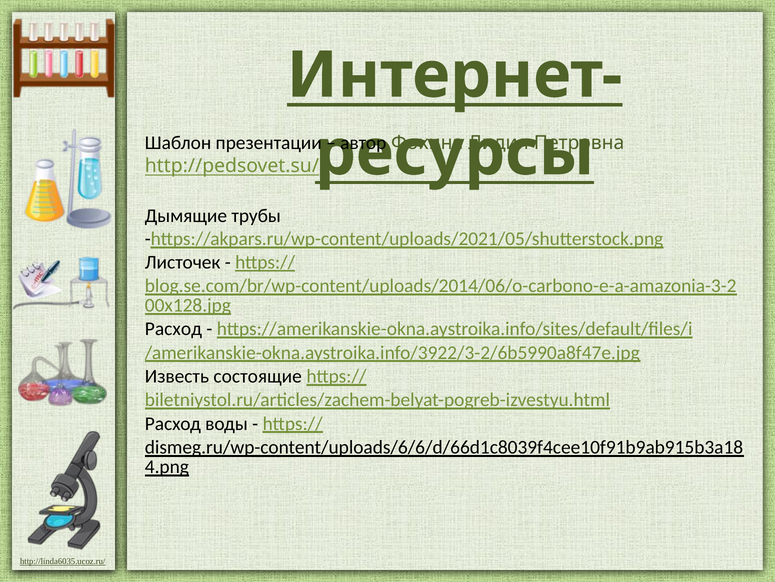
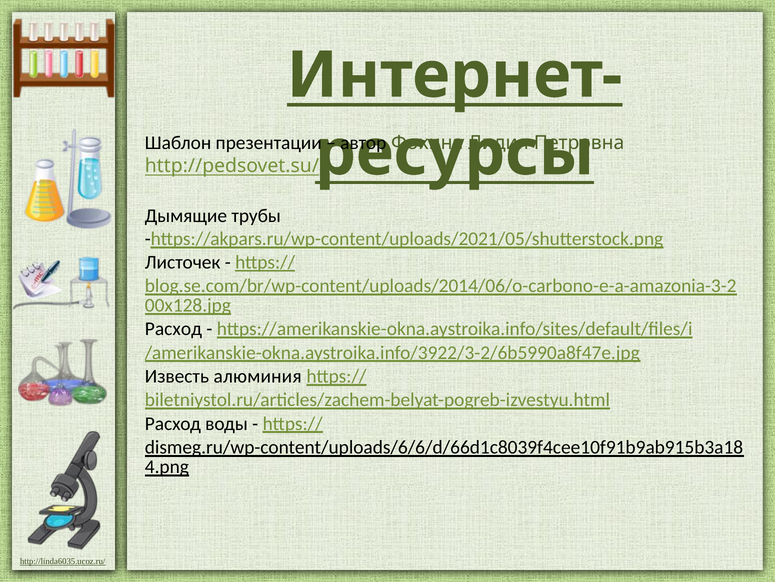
состоящие: состоящие -> алюминия
